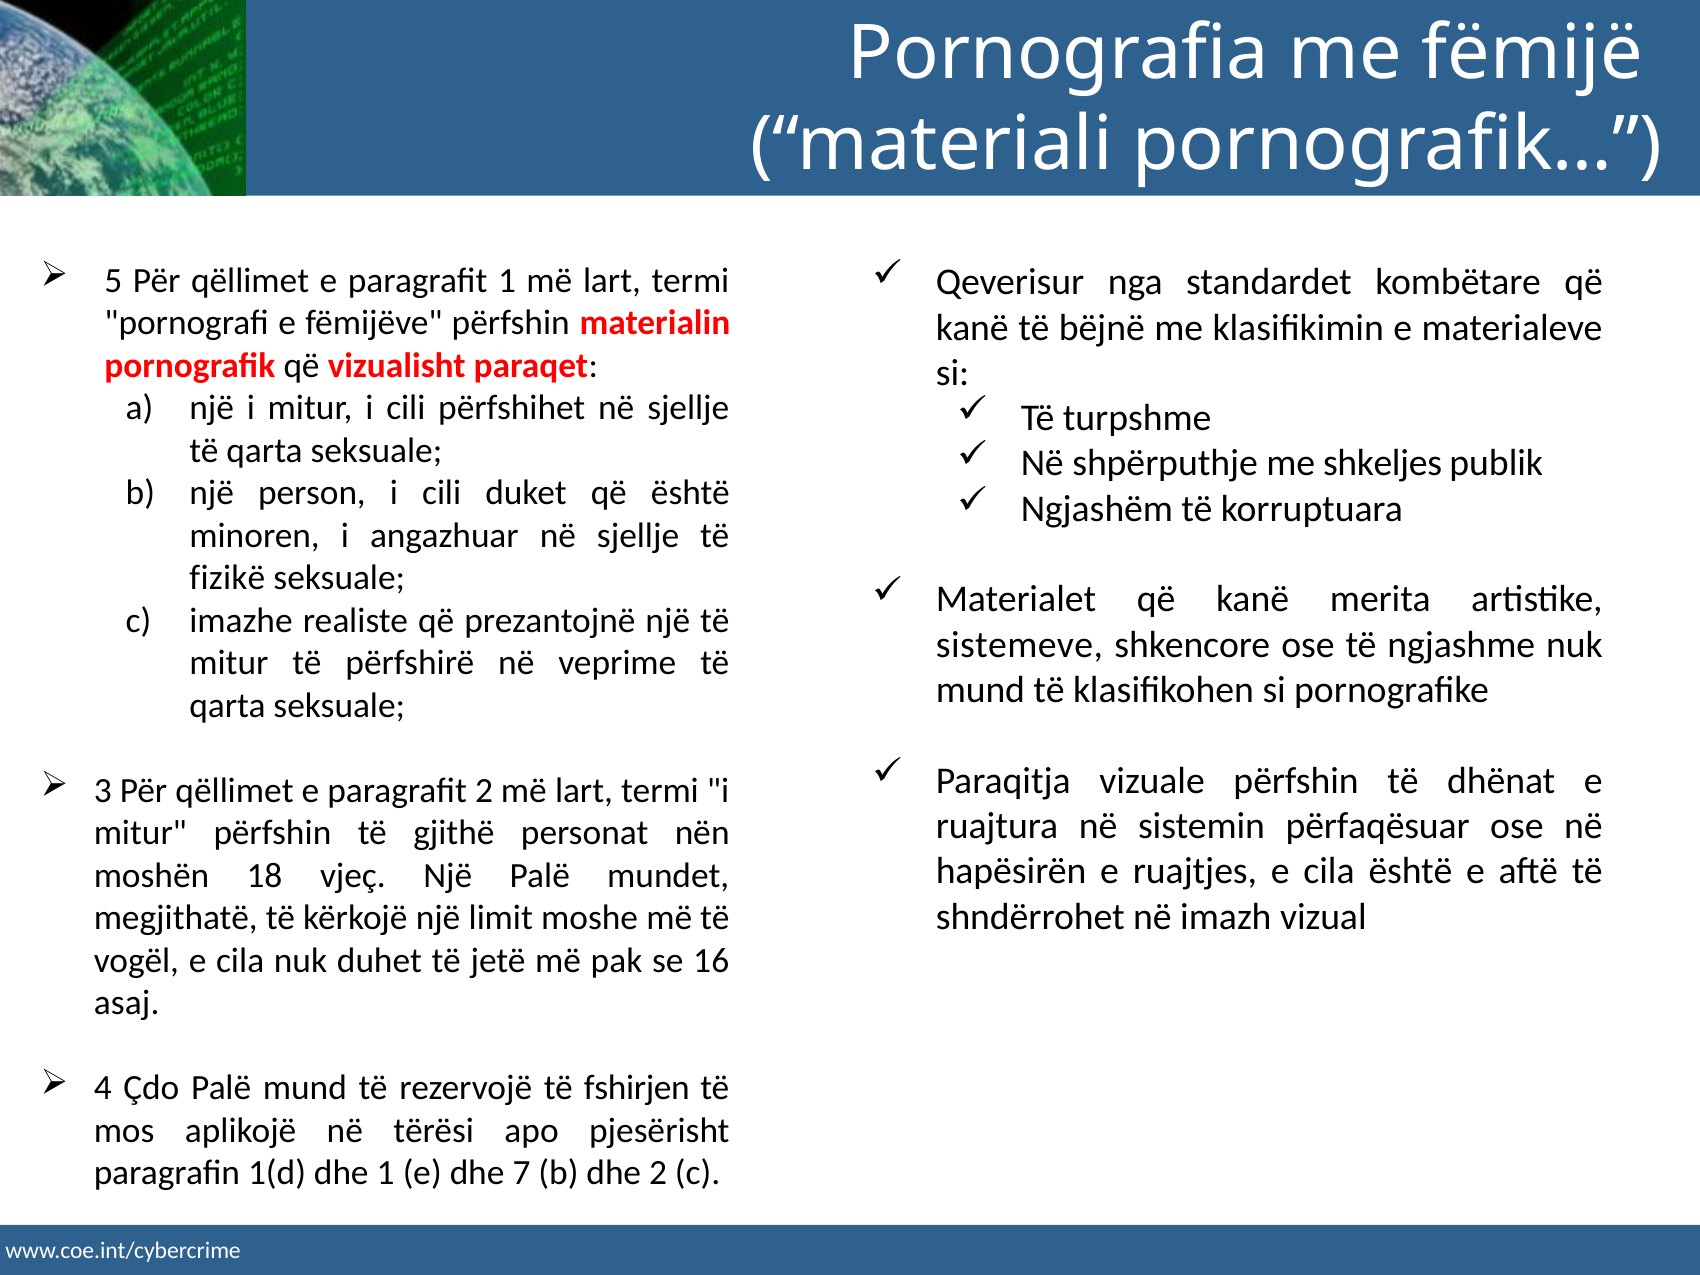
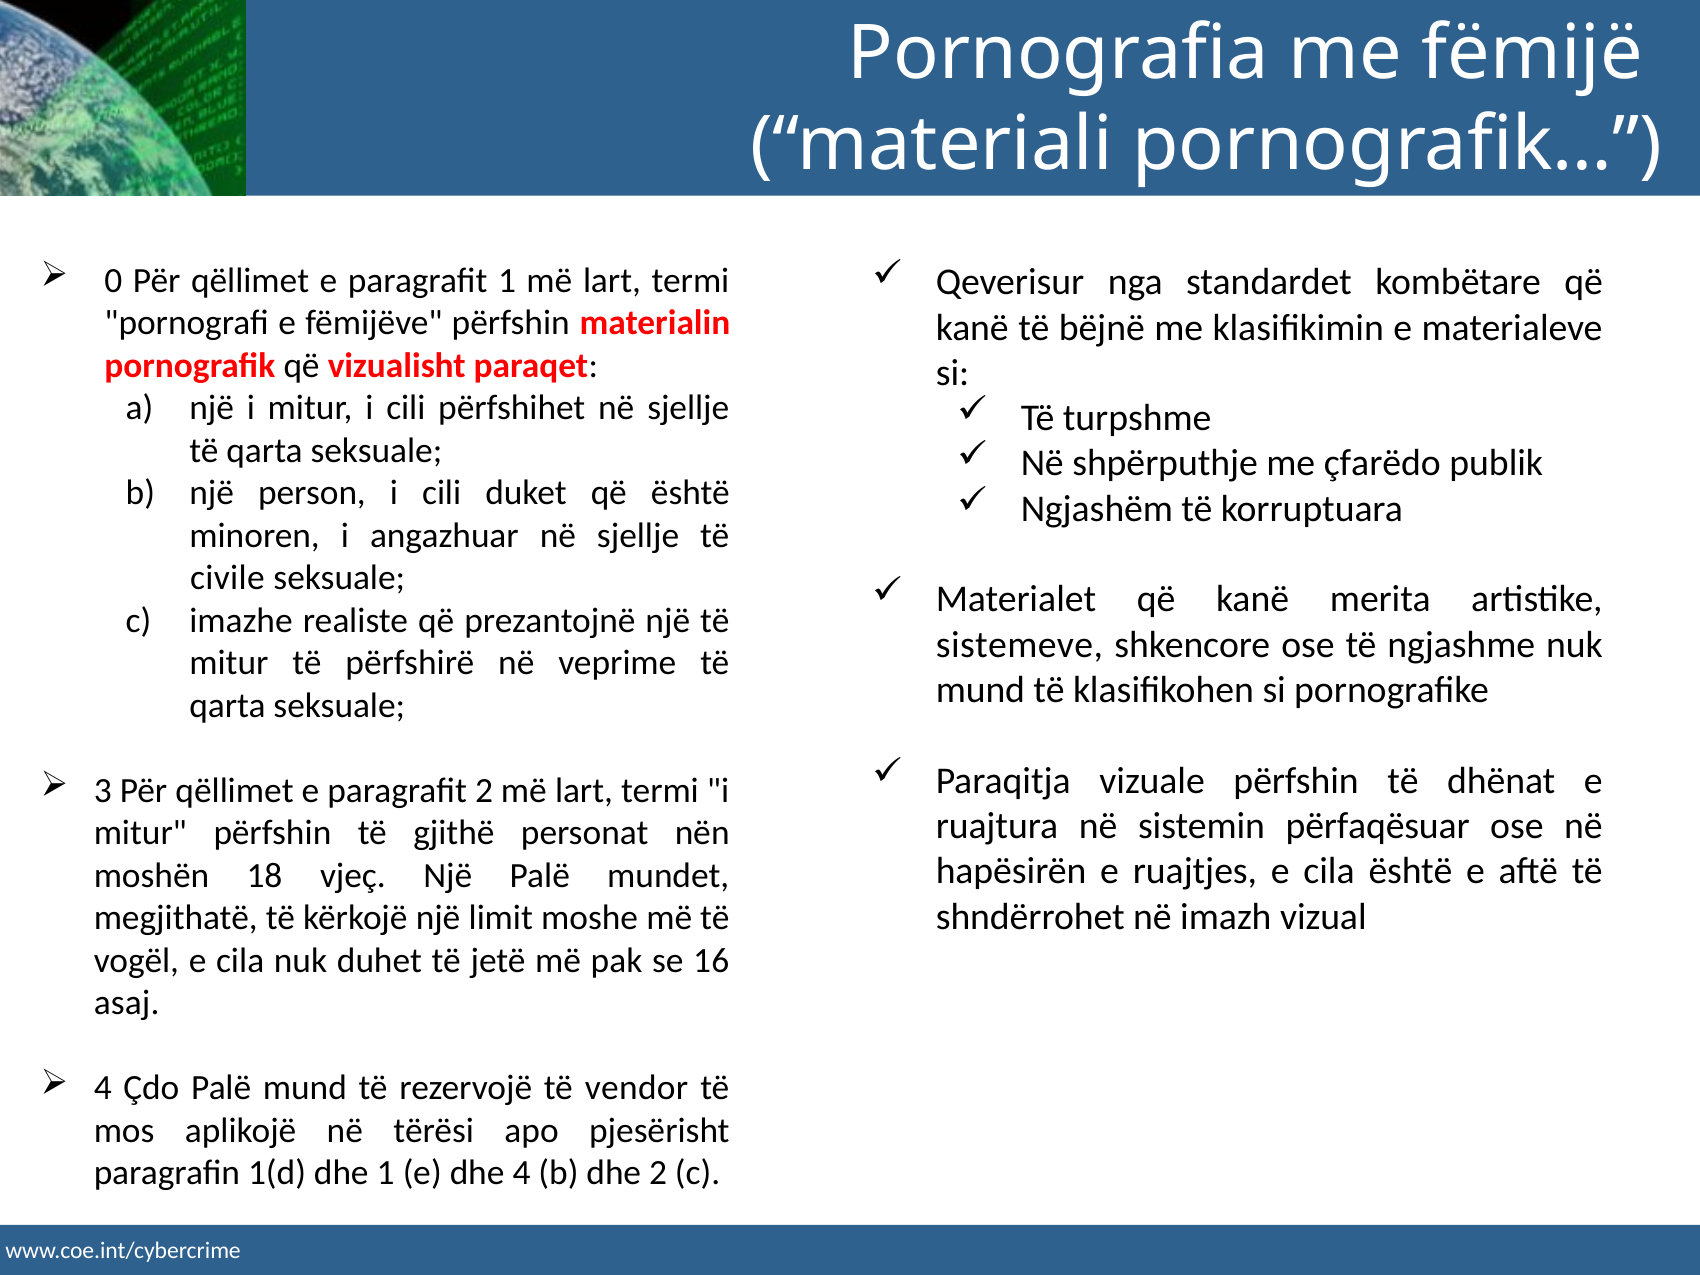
5: 5 -> 0
shkeljes: shkeljes -> çfarëdo
fizikë: fizikë -> civile
fshirjen: fshirjen -> vendor
dhe 7: 7 -> 4
